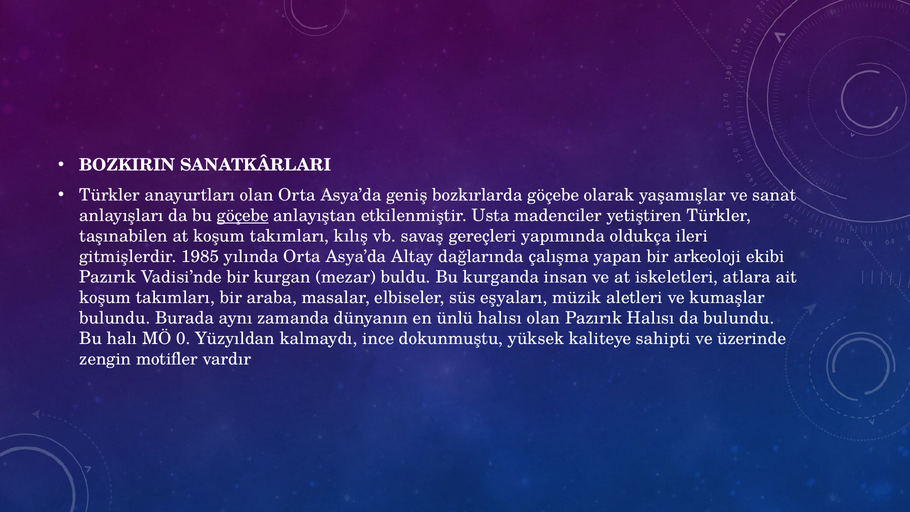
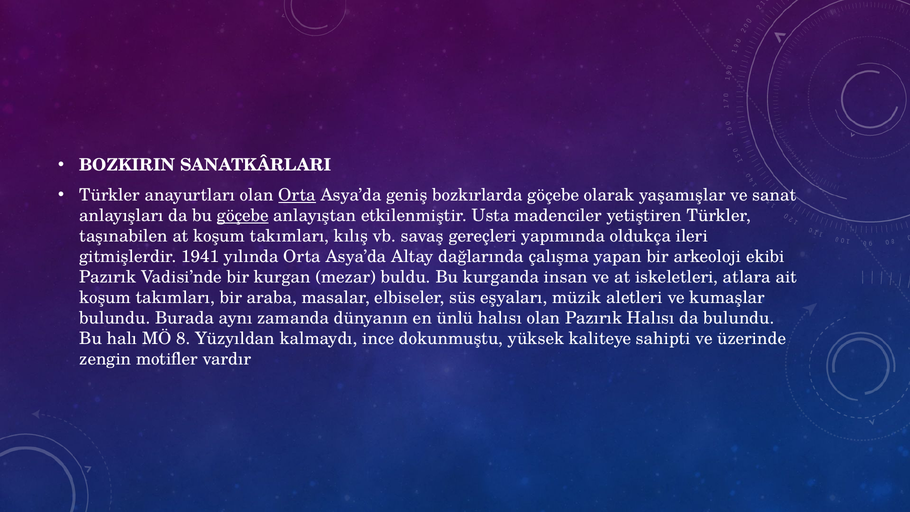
Orta at (297, 195) underline: none -> present
1985: 1985 -> 1941
0: 0 -> 8
